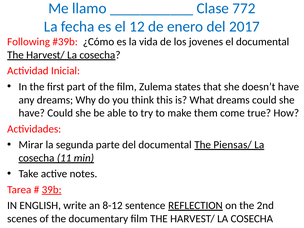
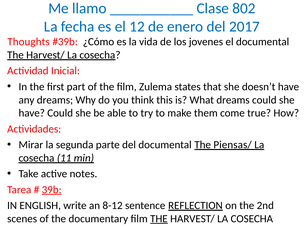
772: 772 -> 802
Following: Following -> Thoughts
THE at (159, 219) underline: none -> present
